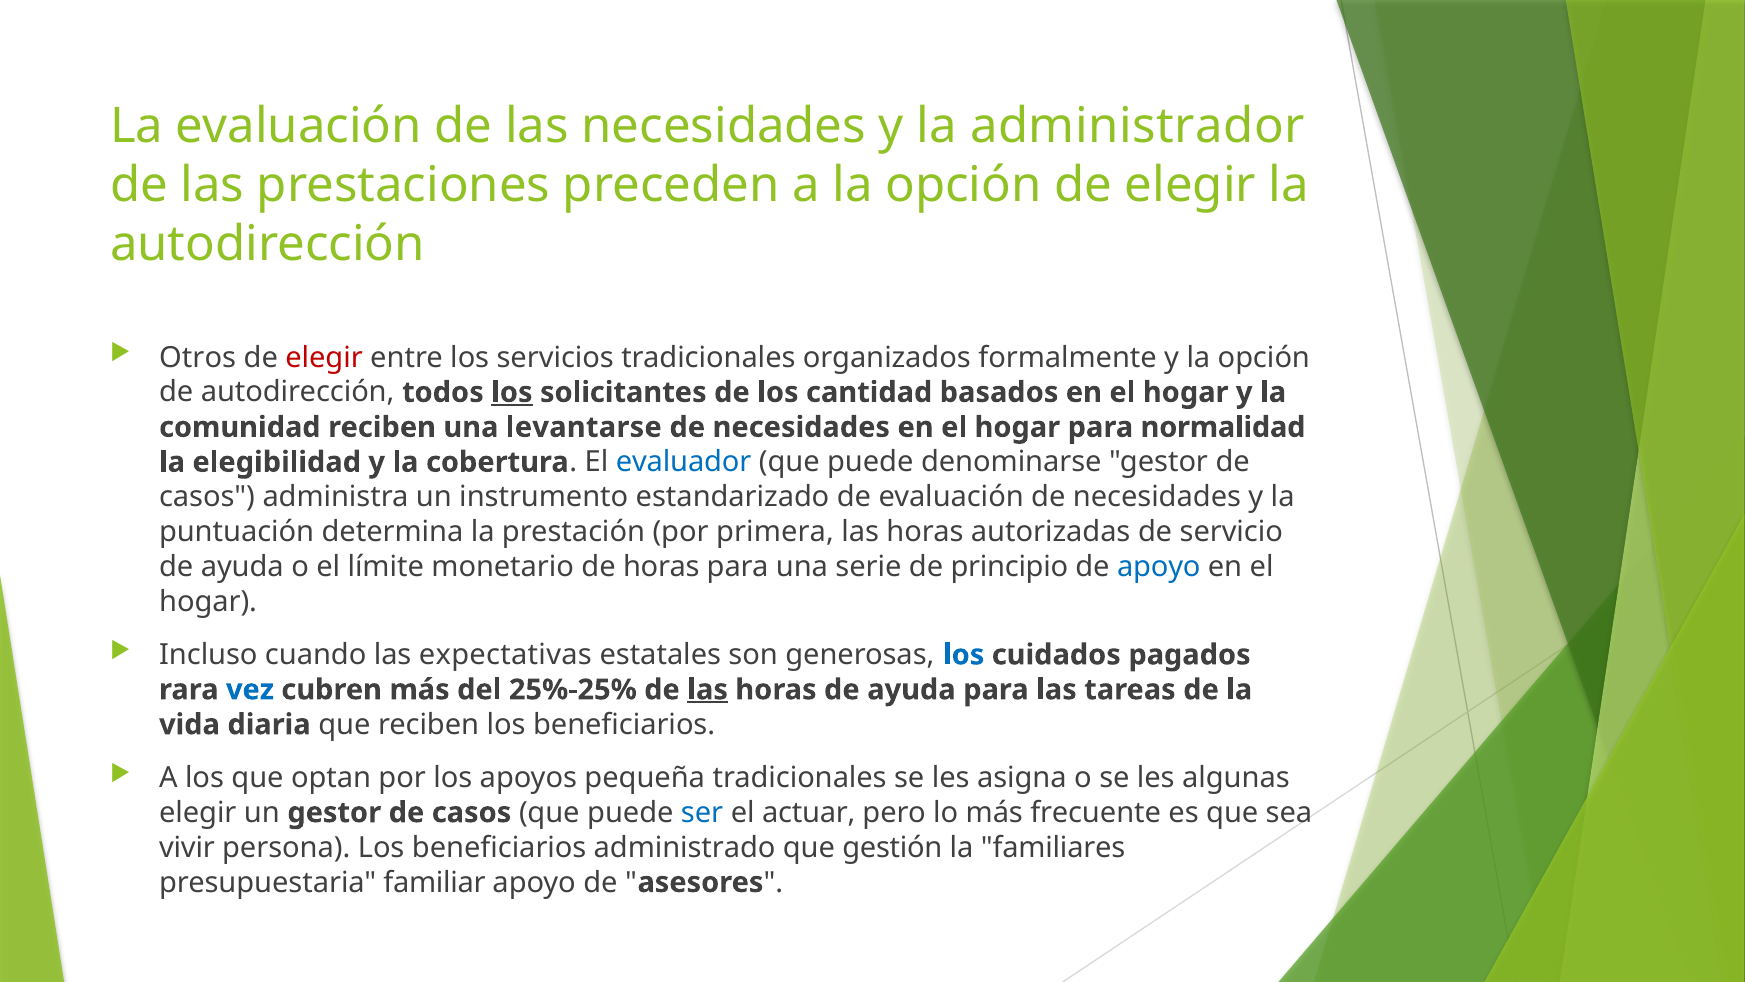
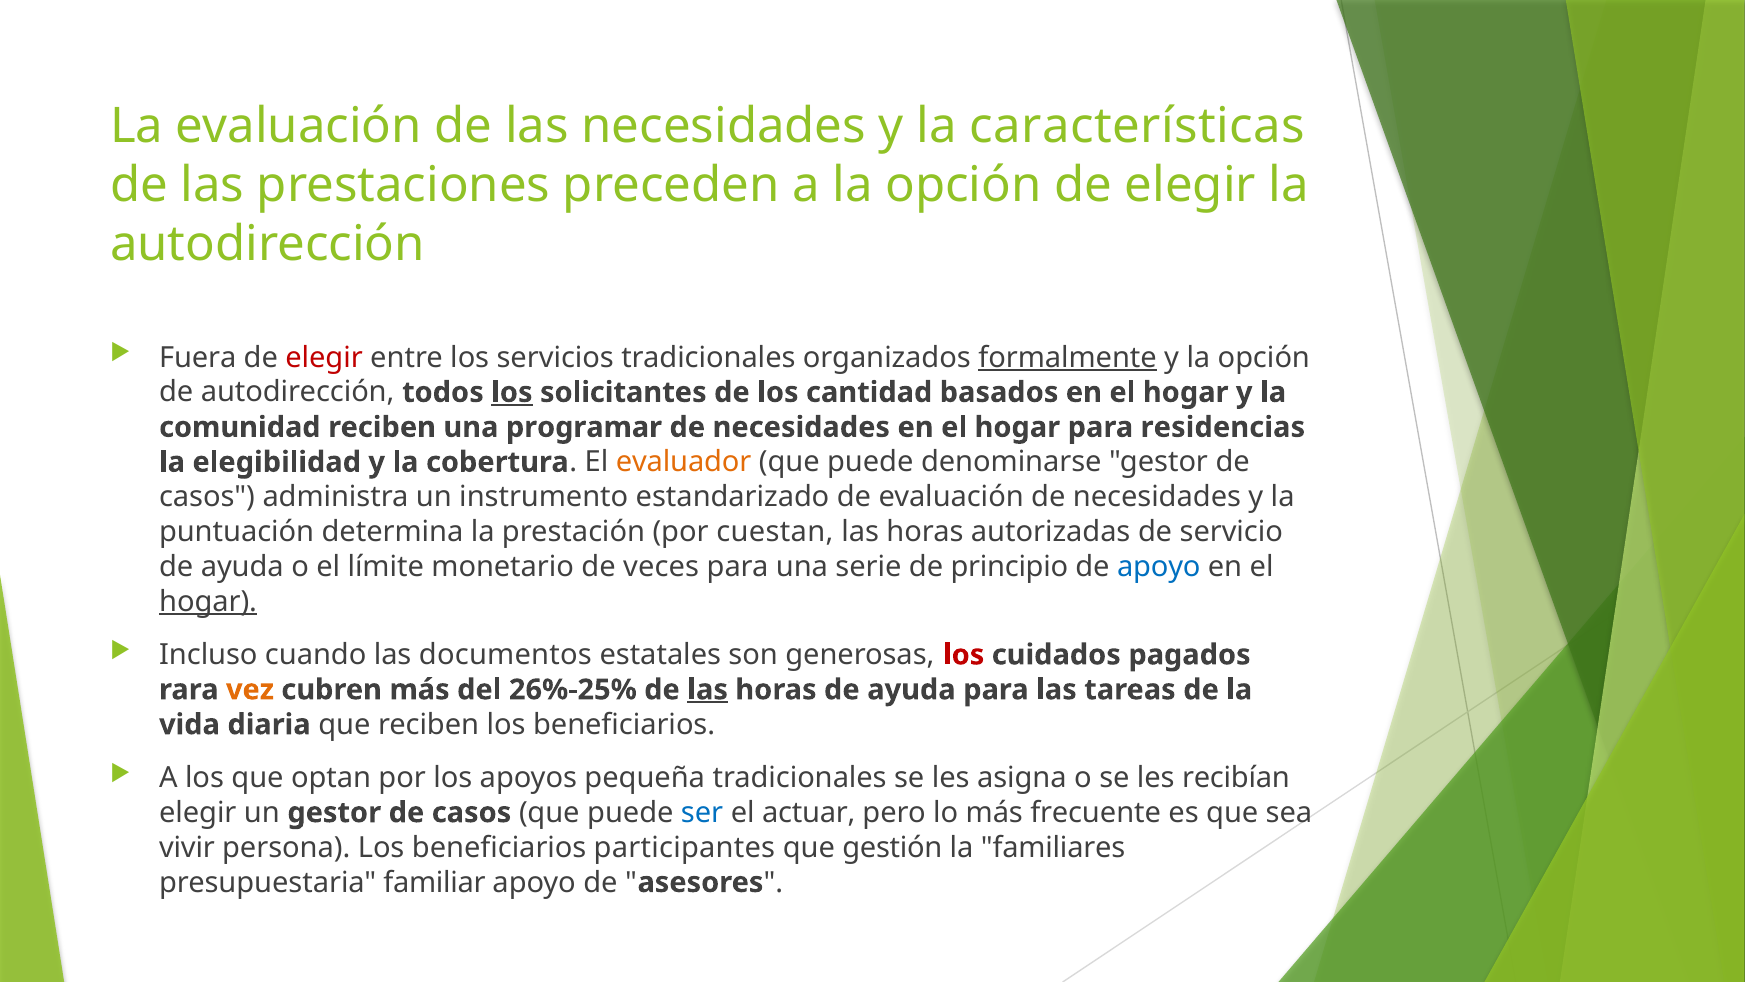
administrador: administrador -> características
Otros: Otros -> Fuera
formalmente underline: none -> present
levantarse: levantarse -> programar
normalidad: normalidad -> residencias
evaluador colour: blue -> orange
primera: primera -> cuestan
de horas: horas -> veces
hogar at (208, 601) underline: none -> present
expectativas: expectativas -> documentos
los at (964, 655) colour: blue -> red
vez colour: blue -> orange
25%-25%: 25%-25% -> 26%-25%
algunas: algunas -> recibían
administrado: administrado -> participantes
